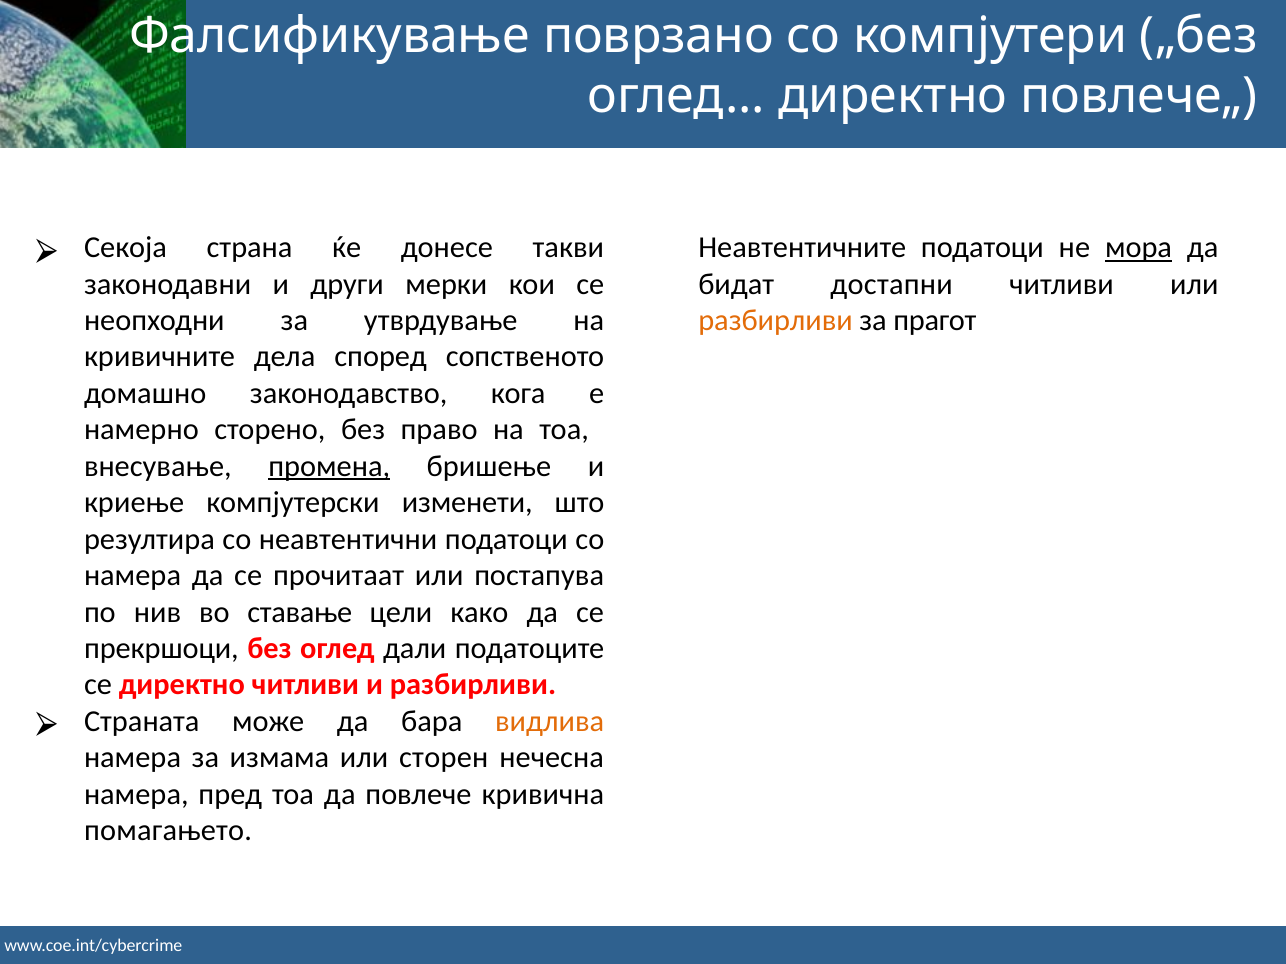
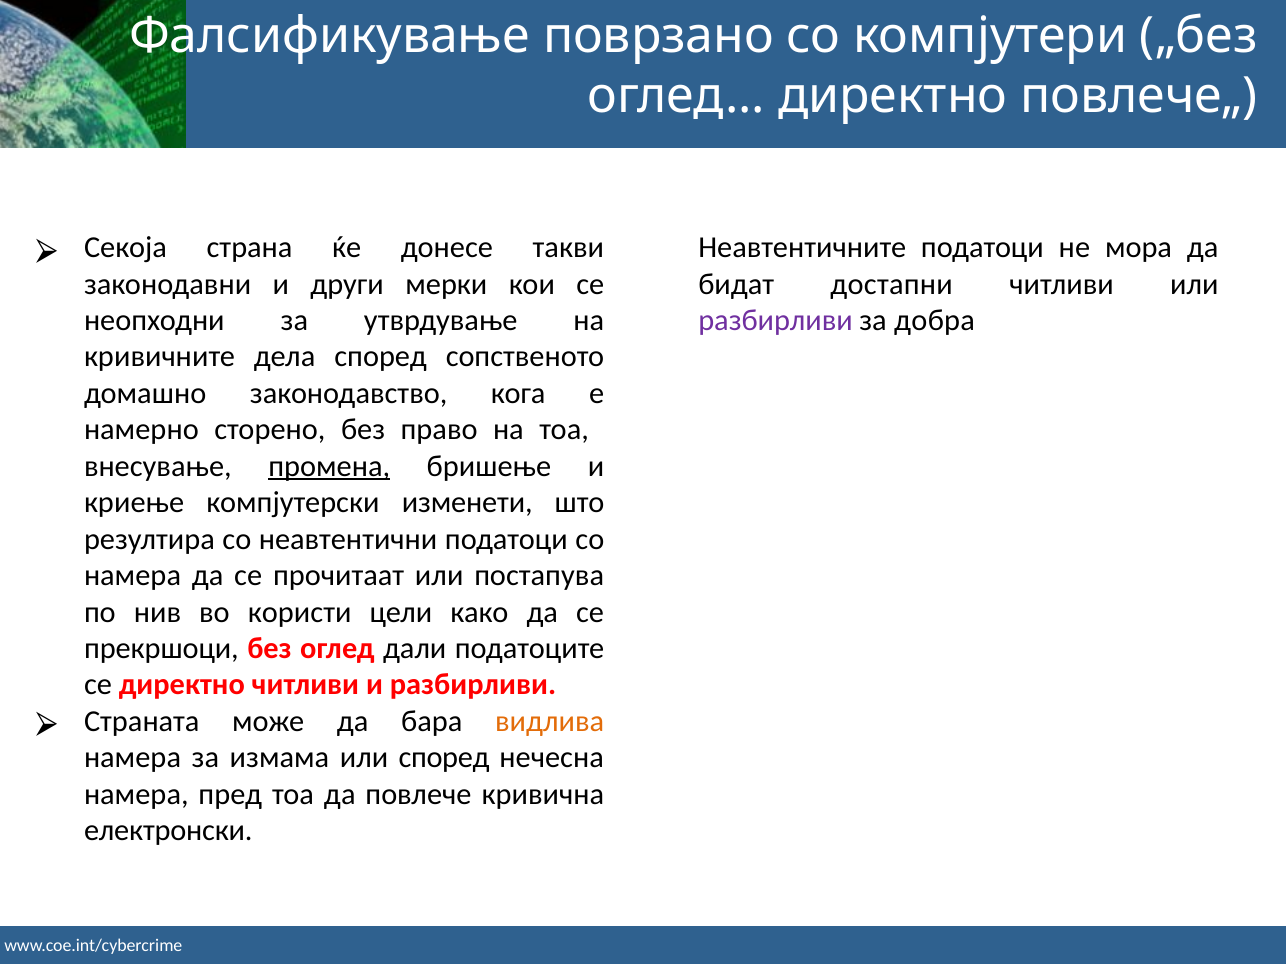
мора underline: present -> none
разбирливи at (776, 321) colour: orange -> purple
прагот: прагот -> добра
ставање: ставање -> користи
или сторен: сторен -> според
помагањето: помагањето -> електронски
